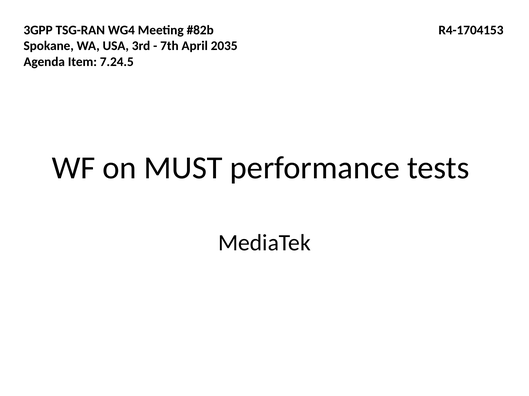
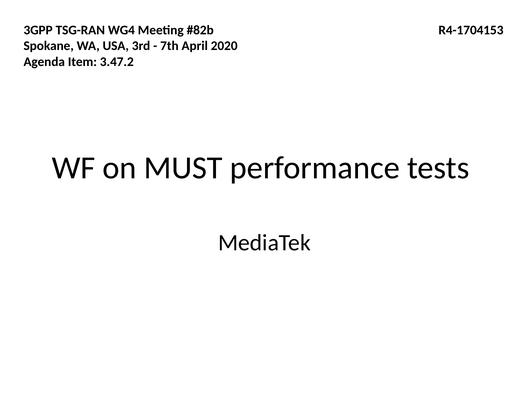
2035: 2035 -> 2020
7.24.5: 7.24.5 -> 3.47.2
